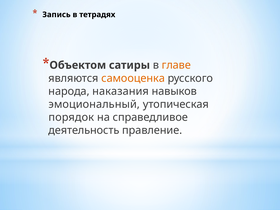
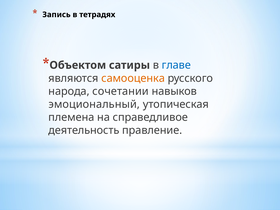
главе colour: orange -> blue
наказания: наказания -> сочетании
порядок: порядок -> племена
